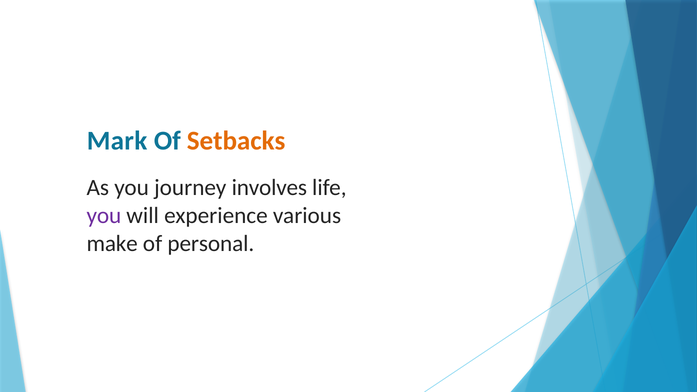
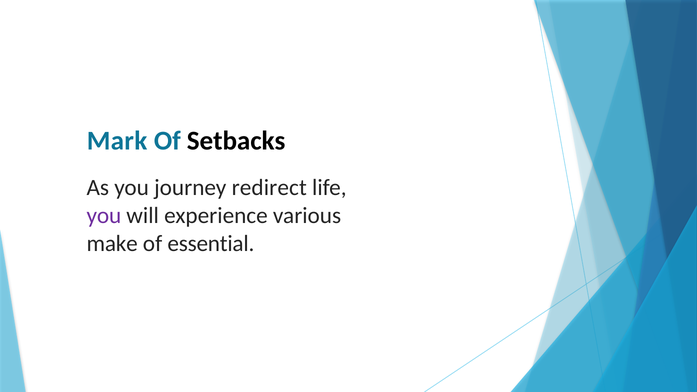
Setbacks colour: orange -> black
involves: involves -> redirect
personal: personal -> essential
